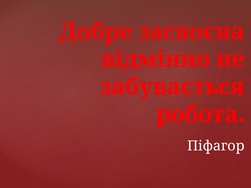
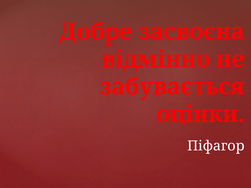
робота: робота -> оцінки
